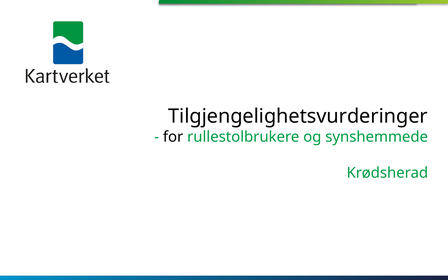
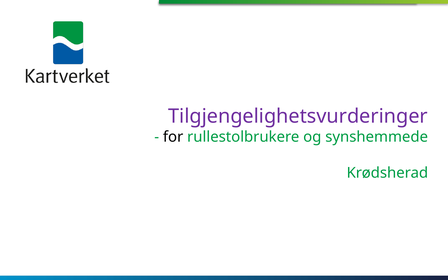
Tilgjengelighetsvurderinger colour: black -> purple
